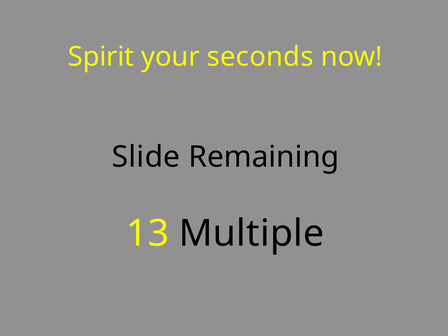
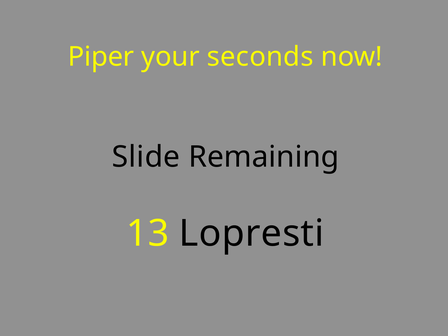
Spirit: Spirit -> Piper
Multiple: Multiple -> Lopresti
